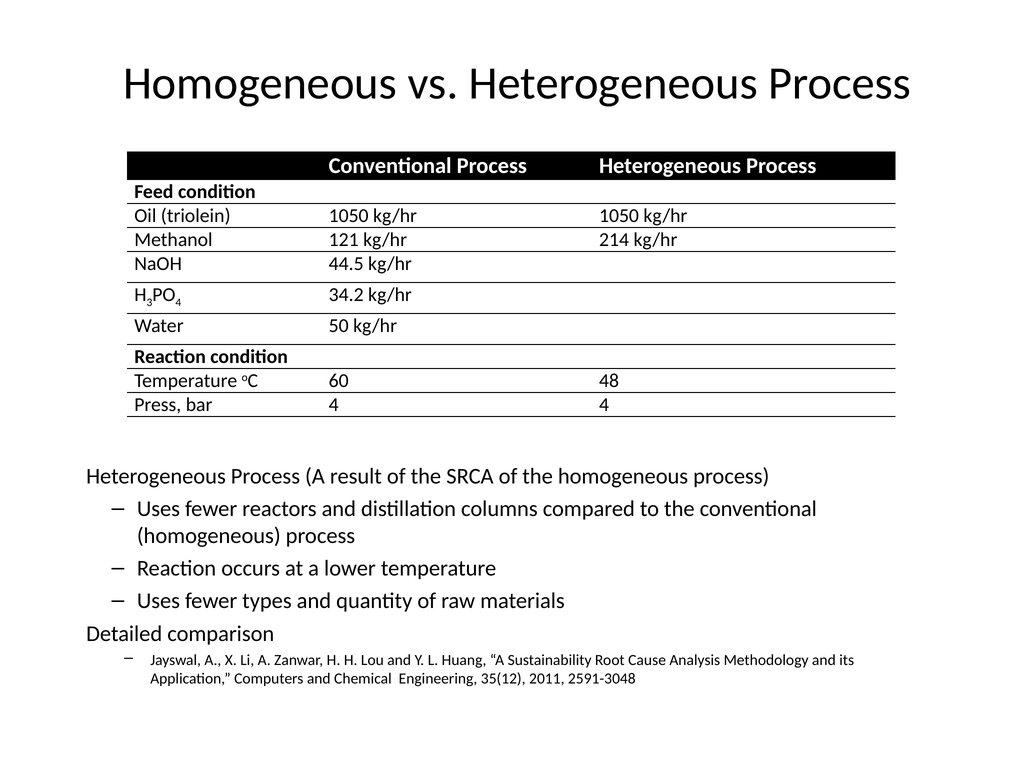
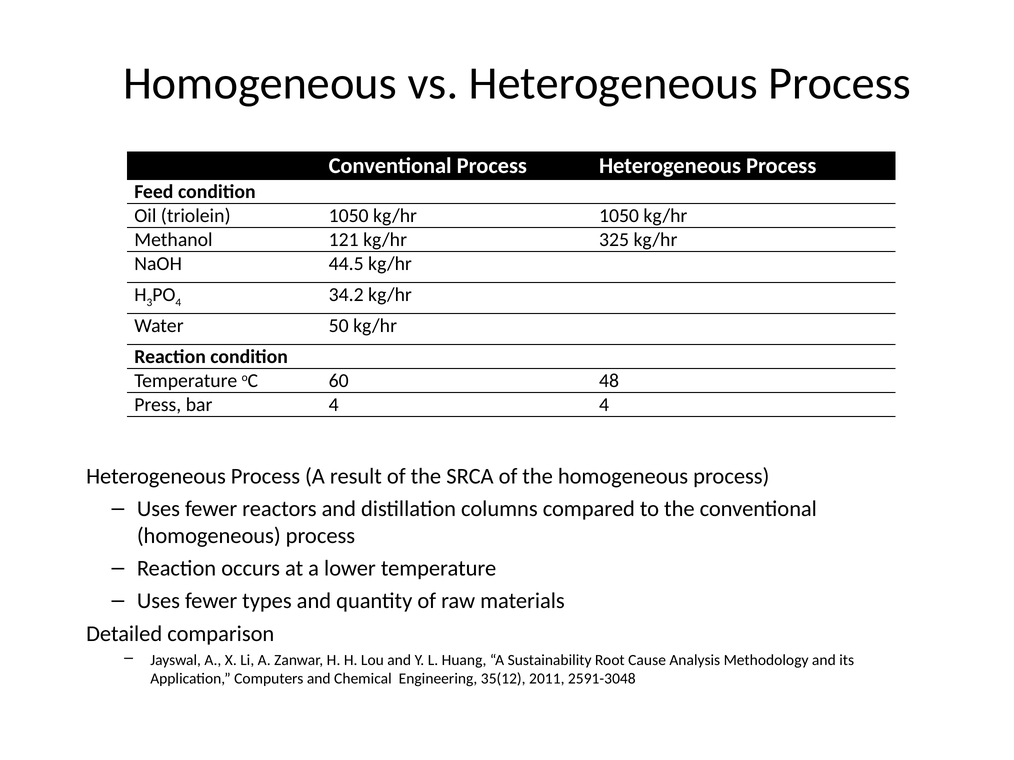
214: 214 -> 325
